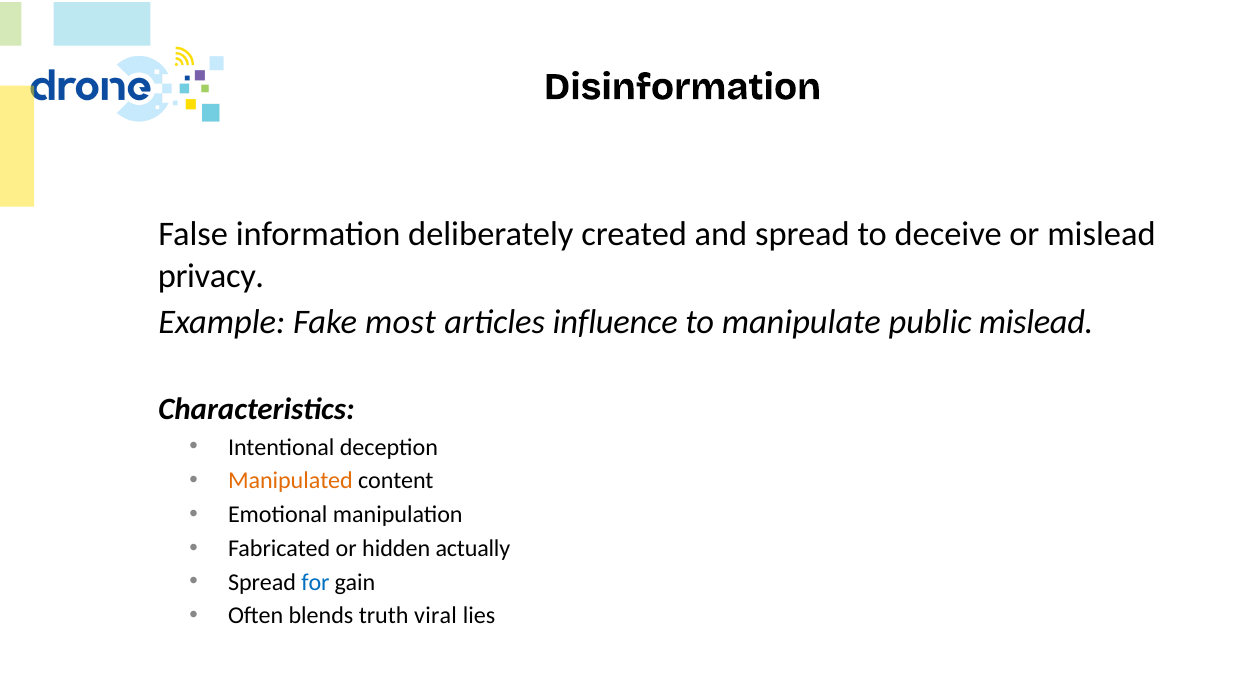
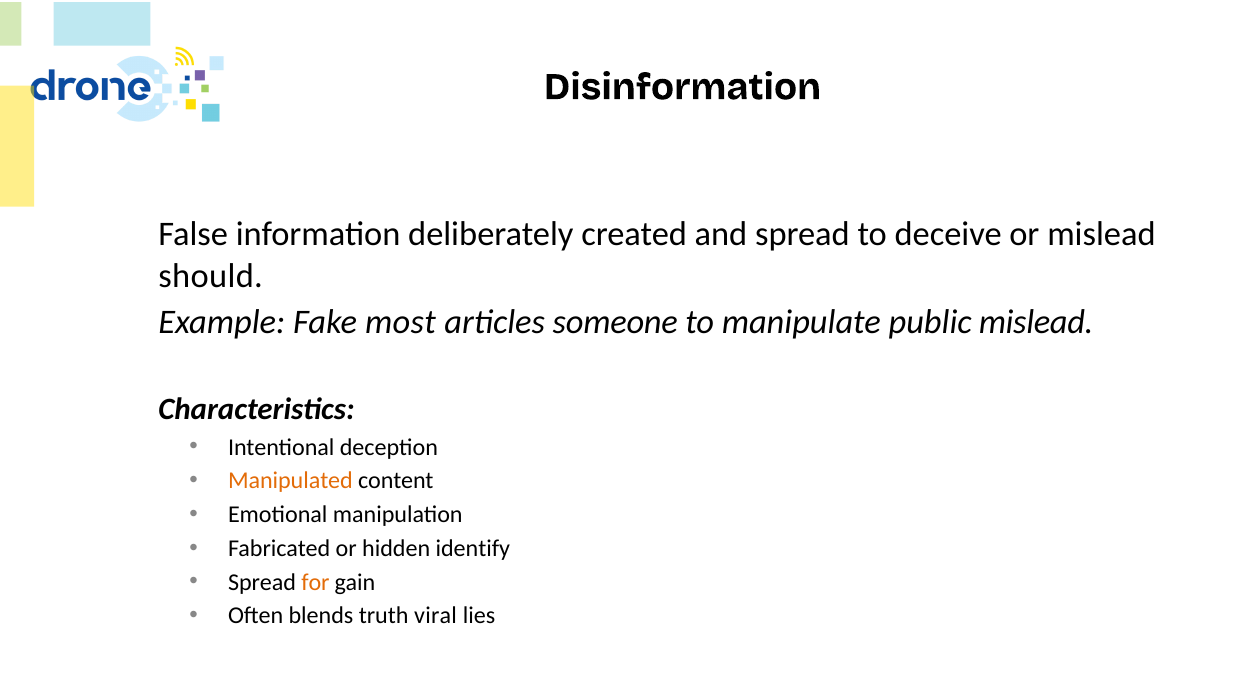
privacy: privacy -> should
influence: influence -> someone
actually: actually -> identify
for colour: blue -> orange
